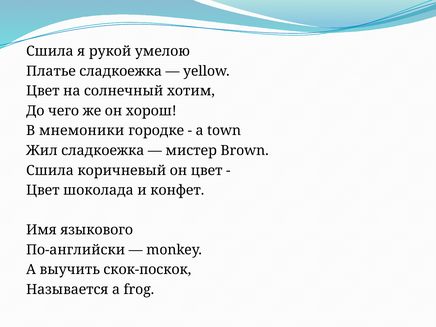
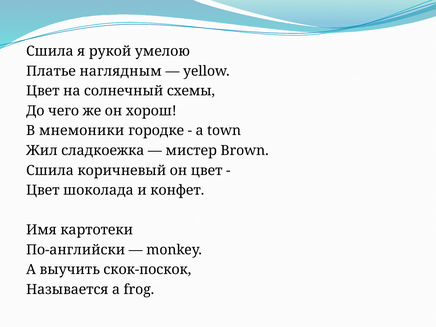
Платье сладкоежка: сладкоежка -> наглядным
хотим: хотим -> схемы
языкового: языкового -> картотеки
